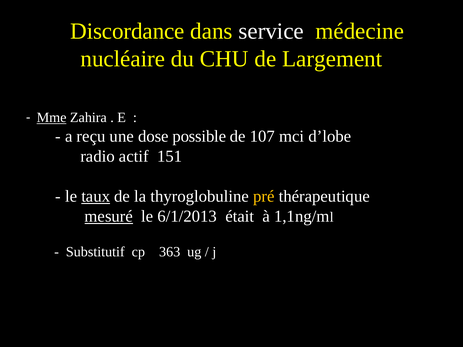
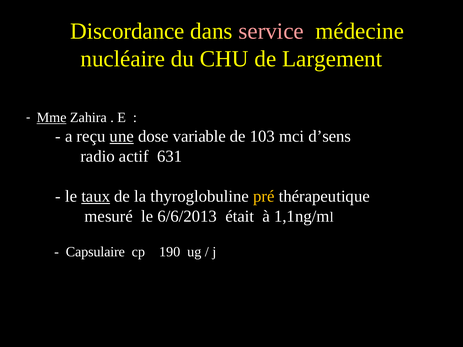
service colour: white -> pink
une underline: none -> present
possible: possible -> variable
107: 107 -> 103
d’lobe: d’lobe -> d’sens
151: 151 -> 631
mesuré underline: present -> none
6/1/2013: 6/1/2013 -> 6/6/2013
Substitutif: Substitutif -> Capsulaire
363: 363 -> 190
